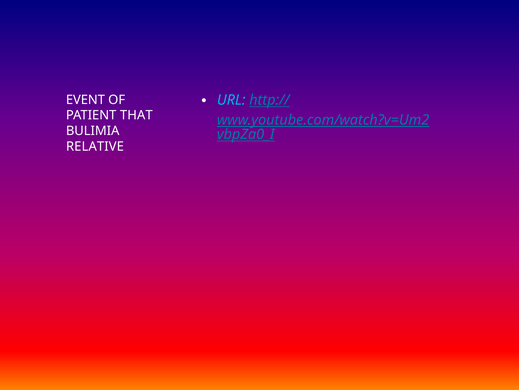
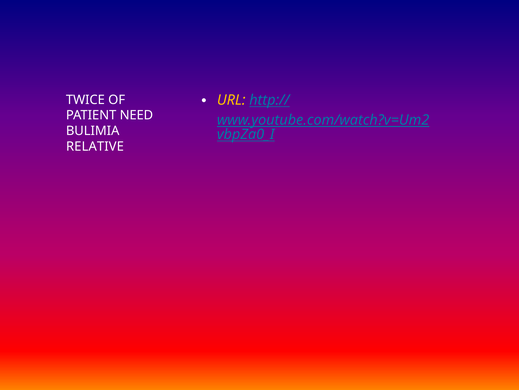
URL colour: light blue -> yellow
EVENT: EVENT -> TWICE
THAT: THAT -> NEED
